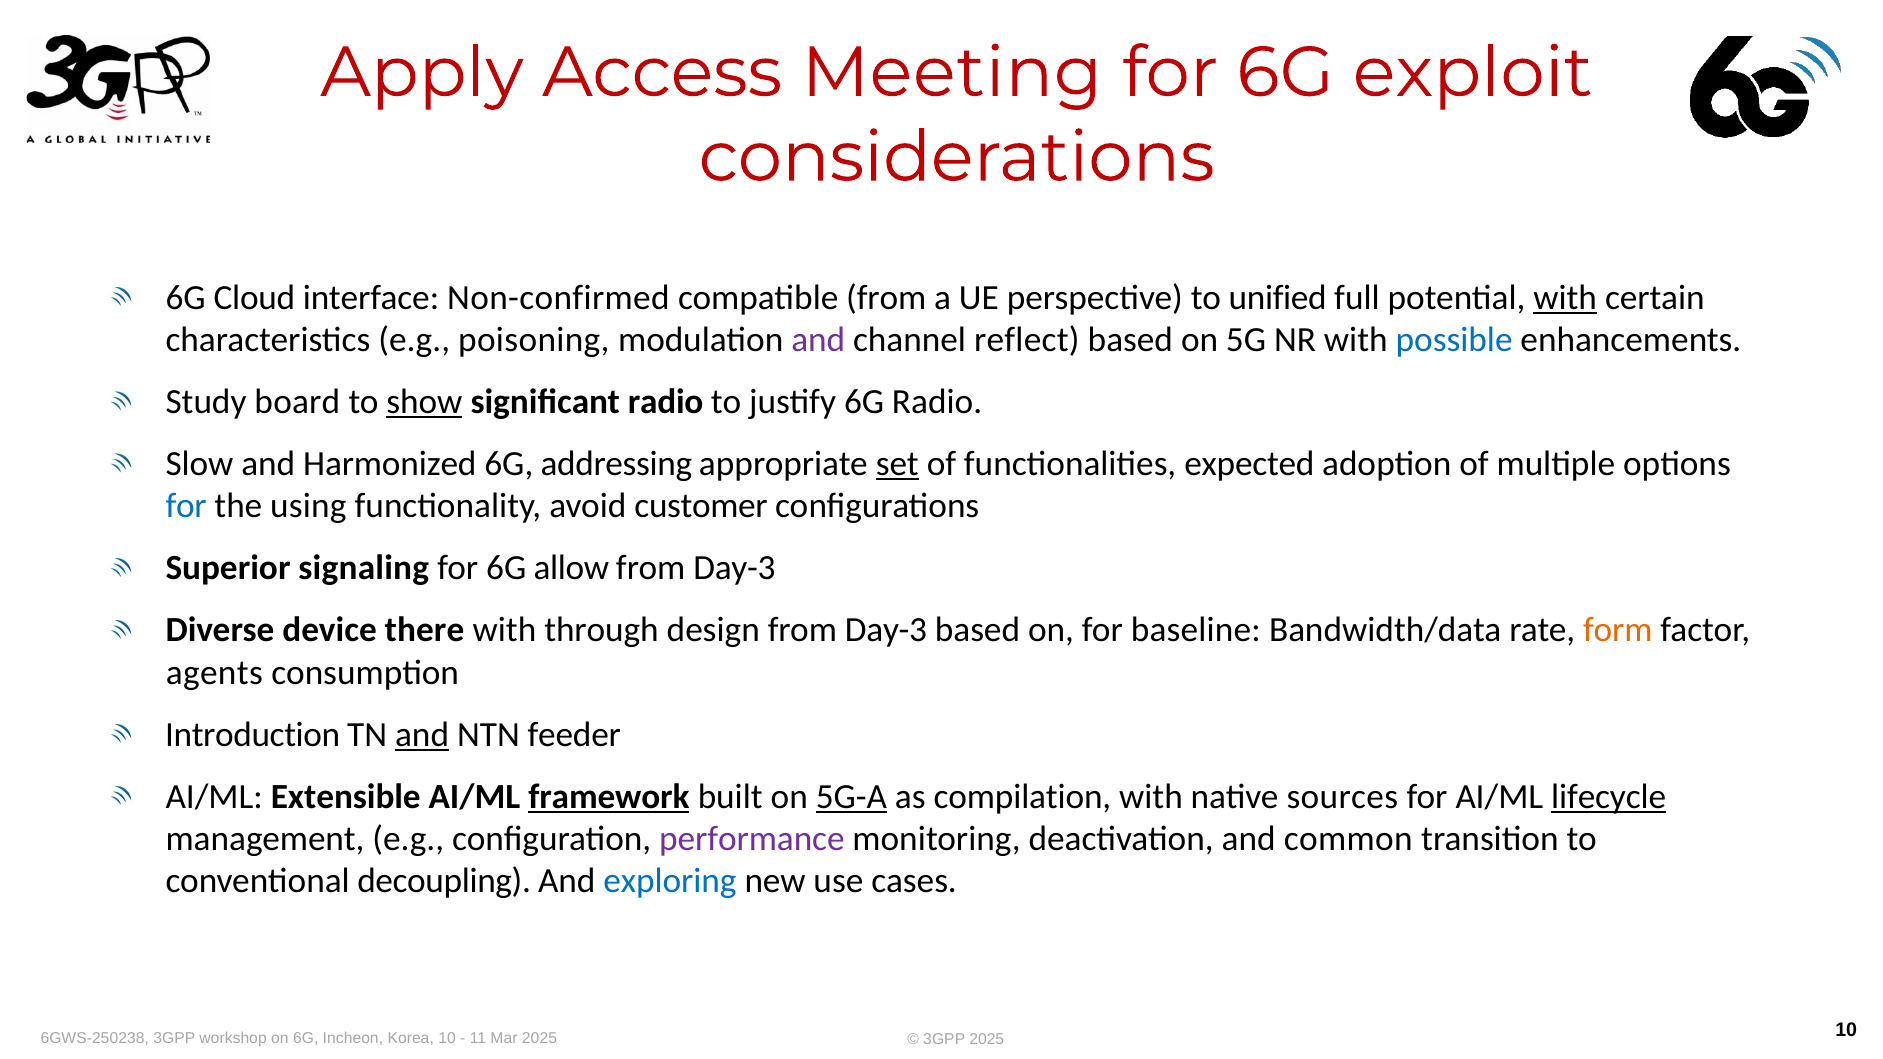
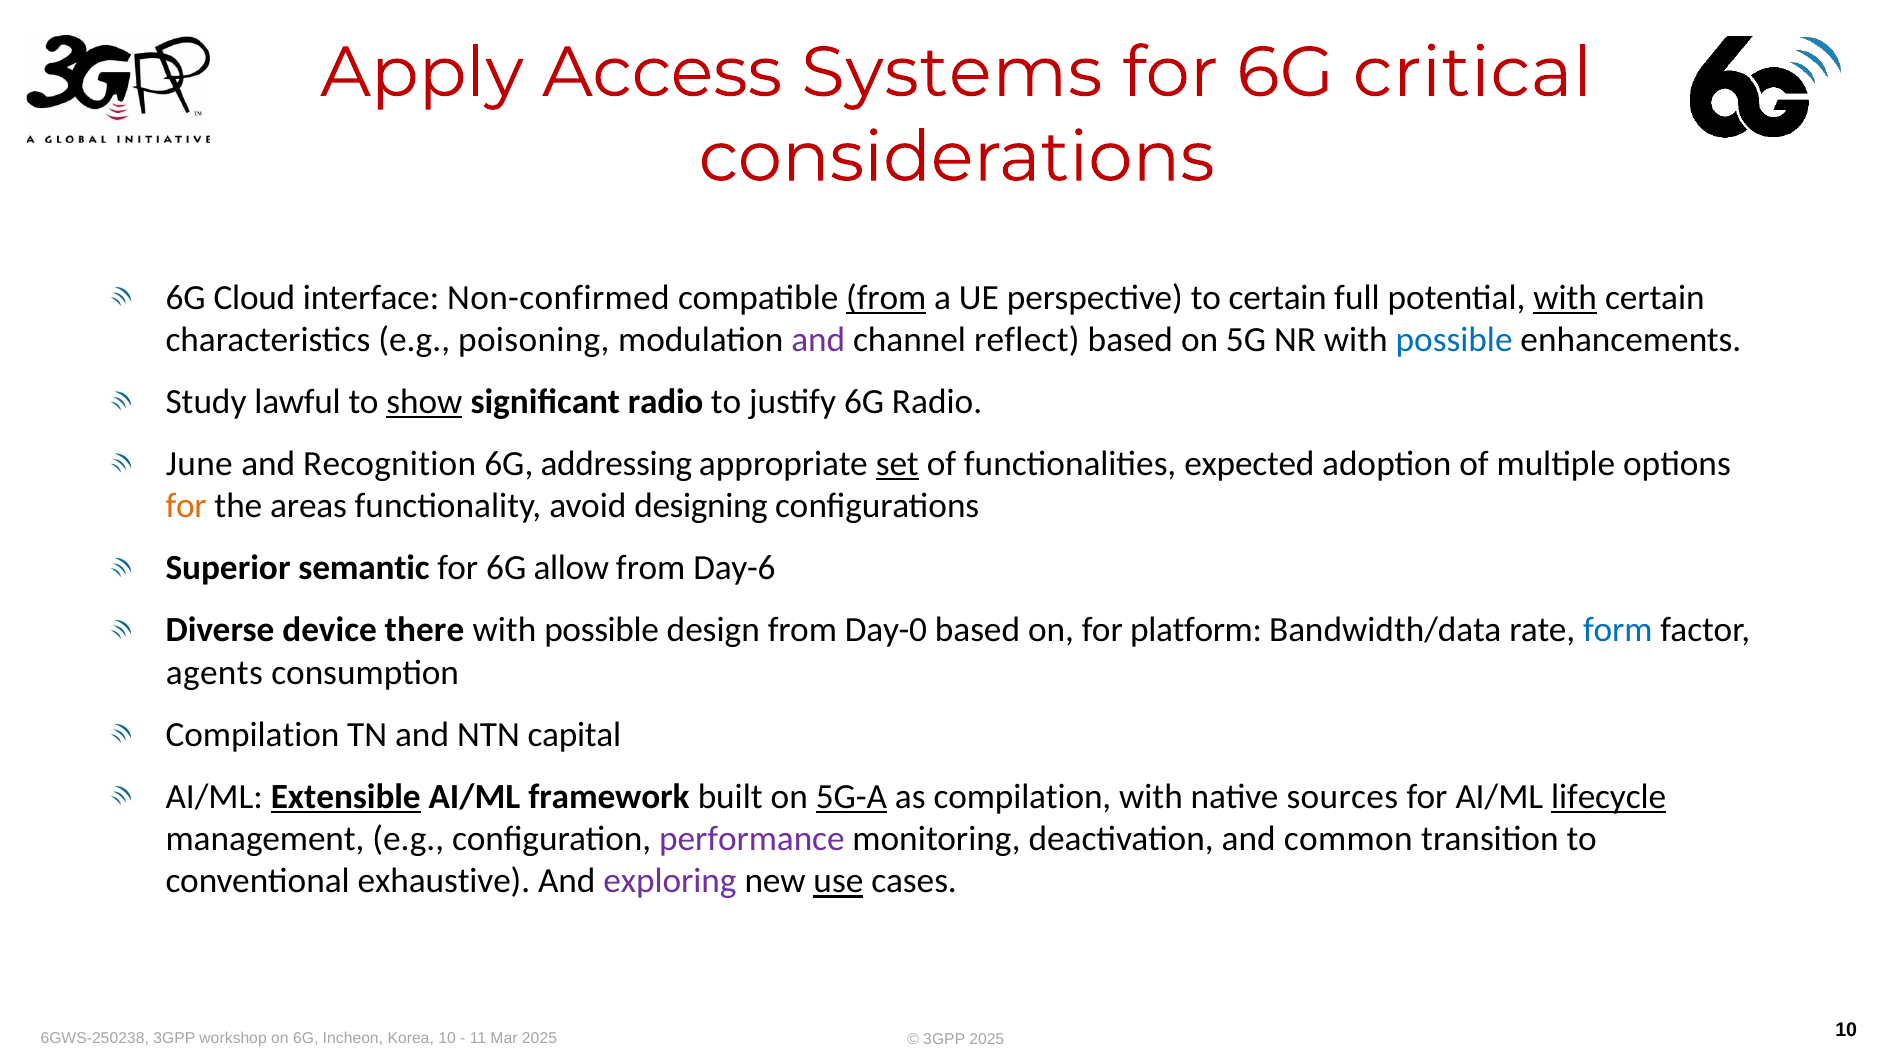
Meeting: Meeting -> Systems
exploit: exploit -> critical
from at (886, 298) underline: none -> present
to unified: unified -> certain
board: board -> lawful
Slow: Slow -> June
Harmonized: Harmonized -> Recognition
for at (186, 506) colour: blue -> orange
using: using -> areas
customer: customer -> designing
signaling: signaling -> semantic
Day-3 at (734, 568): Day-3 -> Day-6
through at (602, 630): through -> possible
design from Day-3: Day-3 -> Day-0
baseline: baseline -> platform
form colour: orange -> blue
Introduction at (253, 735): Introduction -> Compilation
and at (422, 735) underline: present -> none
feeder: feeder -> capital
Extensible underline: none -> present
framework underline: present -> none
decoupling: decoupling -> exhaustive
exploring colour: blue -> purple
use underline: none -> present
